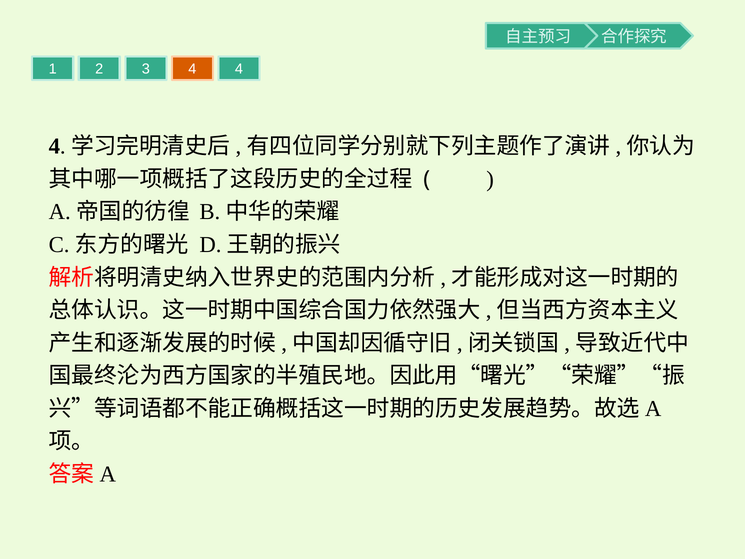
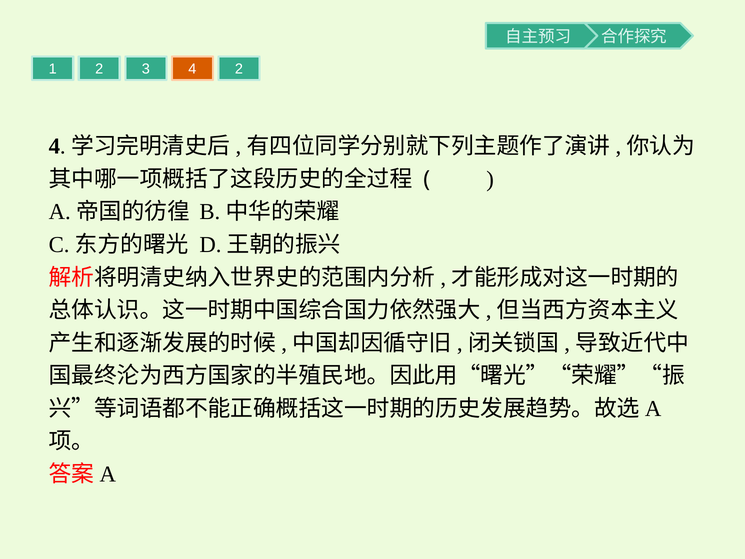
4 4: 4 -> 2
